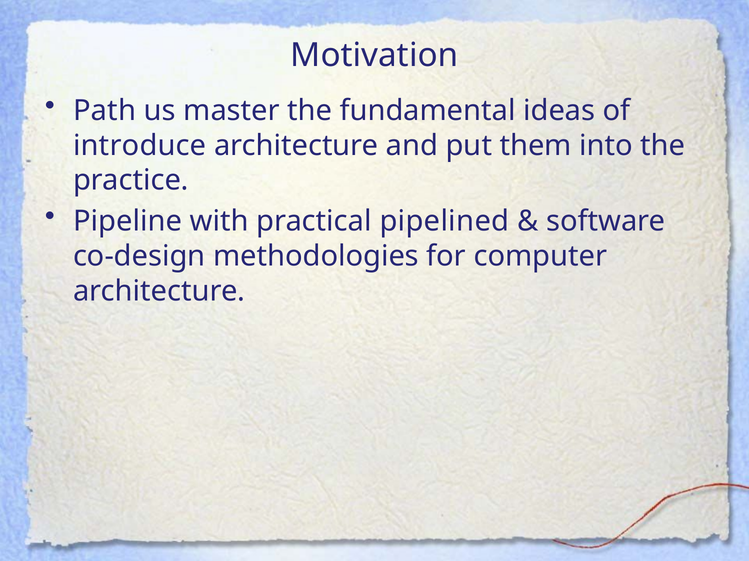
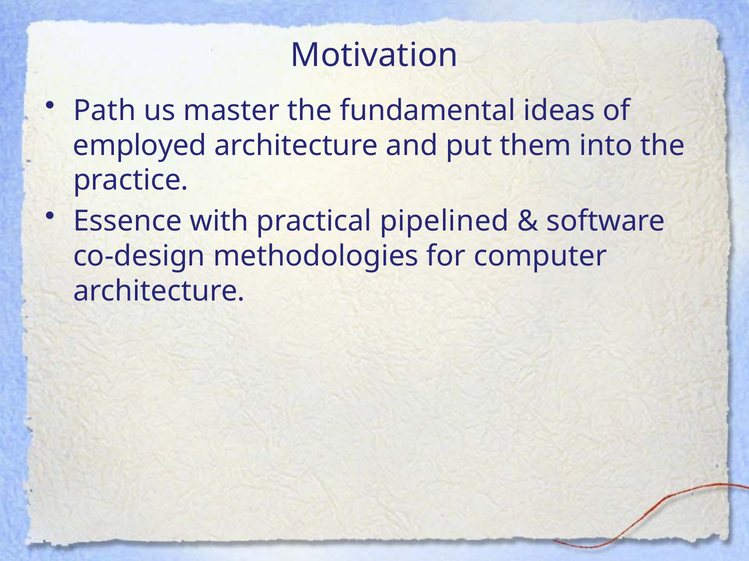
introduce: introduce -> employed
Pipeline: Pipeline -> Essence
